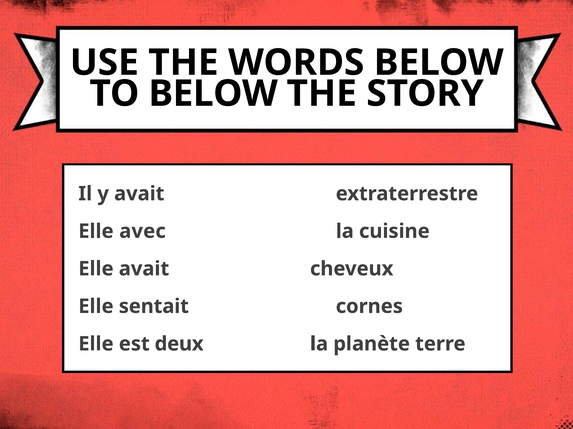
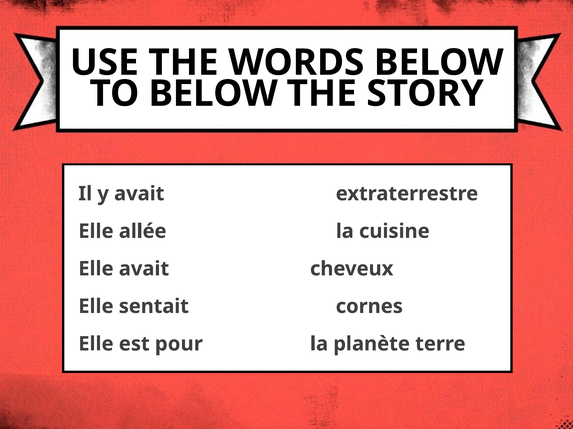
avec: avec -> allée
deux: deux -> pour
